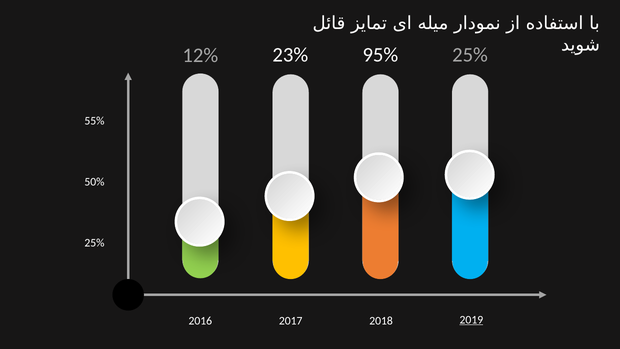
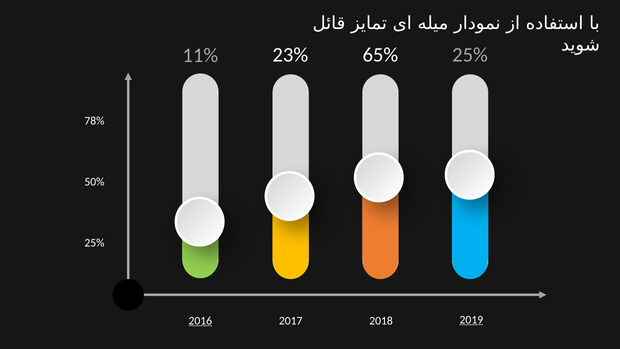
95%: 95% -> 65%
12%: 12% -> 11%
55%: 55% -> 78%
2016 underline: none -> present
